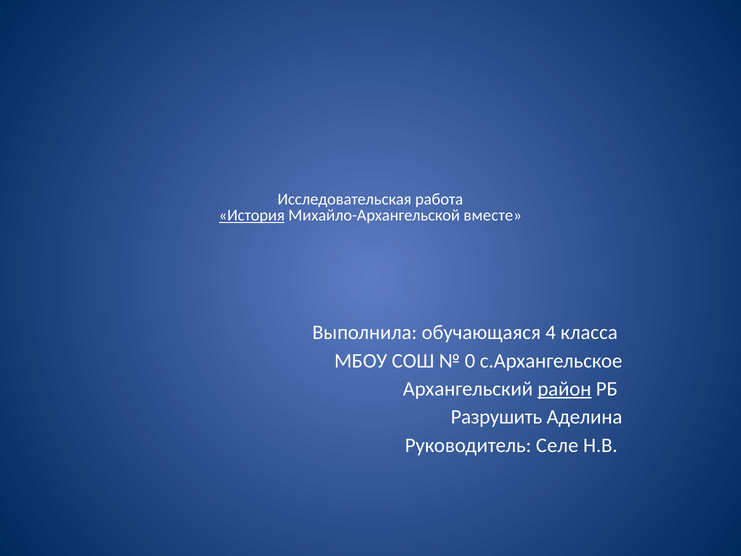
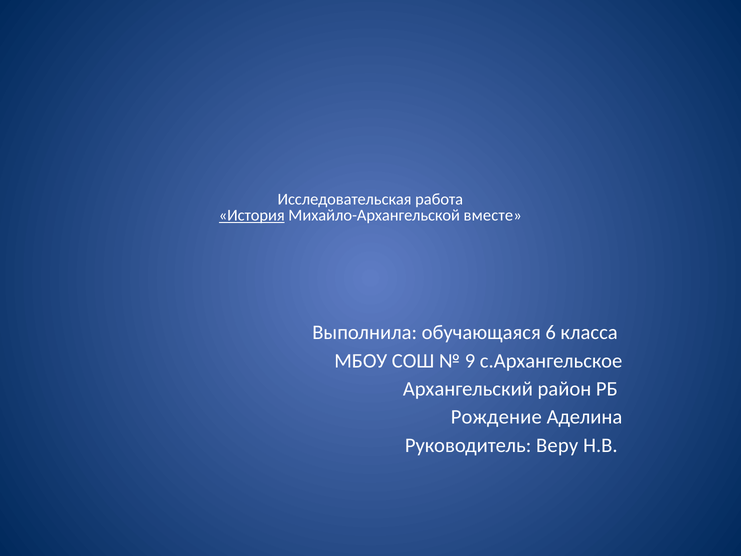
4: 4 -> 6
0: 0 -> 9
район underline: present -> none
Разрушить: Разрушить -> Рождение
Селе: Селе -> Веру
